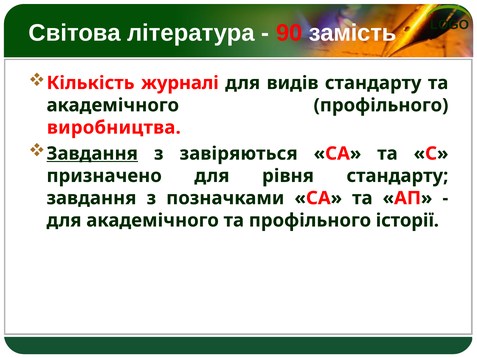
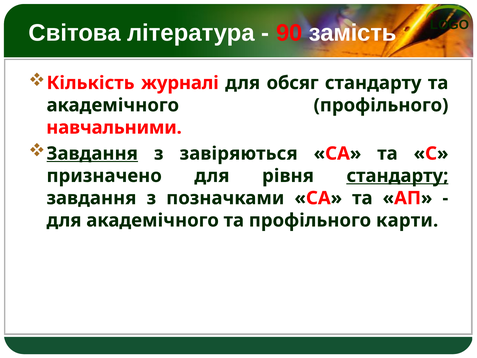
видів: видів -> обсяг
виробництва: виробництва -> навчальними
стандарту at (397, 176) underline: none -> present
історії: історії -> карти
